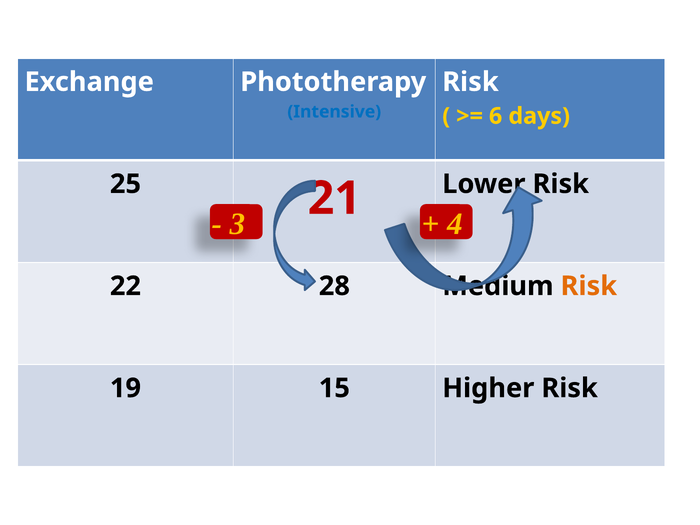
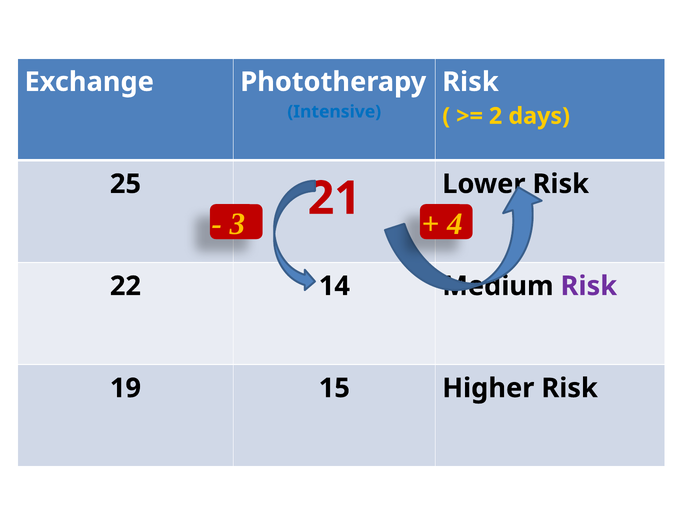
6: 6 -> 2
28: 28 -> 14
Risk at (589, 286) colour: orange -> purple
